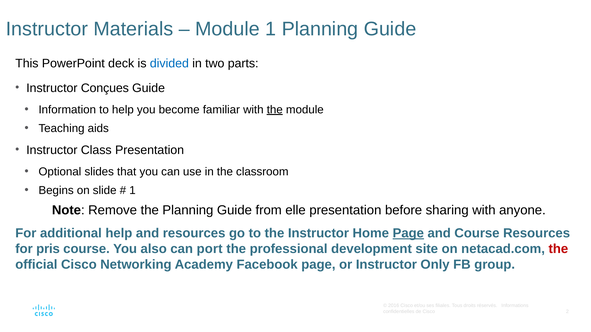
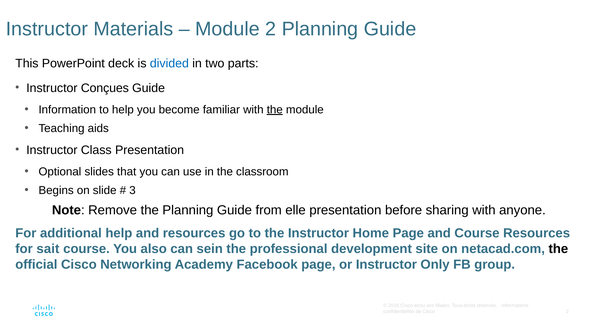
Module 1: 1 -> 2
1 at (132, 191): 1 -> 3
Page at (408, 234) underline: present -> none
pris: pris -> sait
port: port -> sein
the at (558, 249) colour: red -> black
